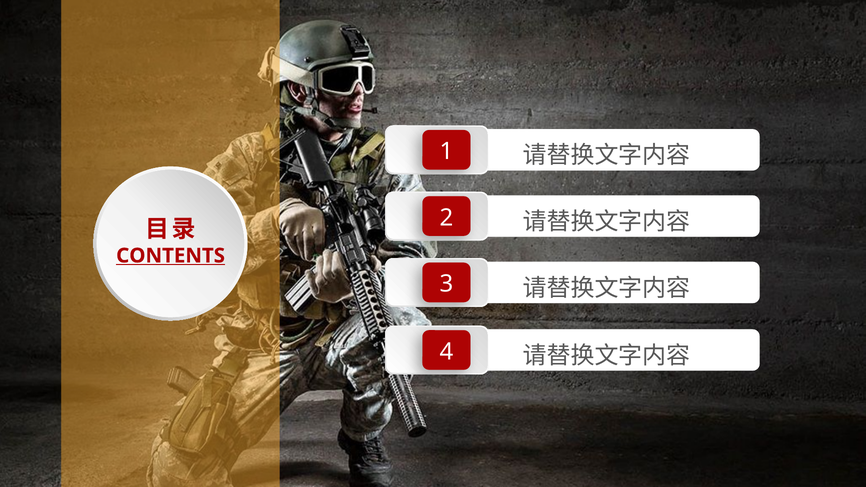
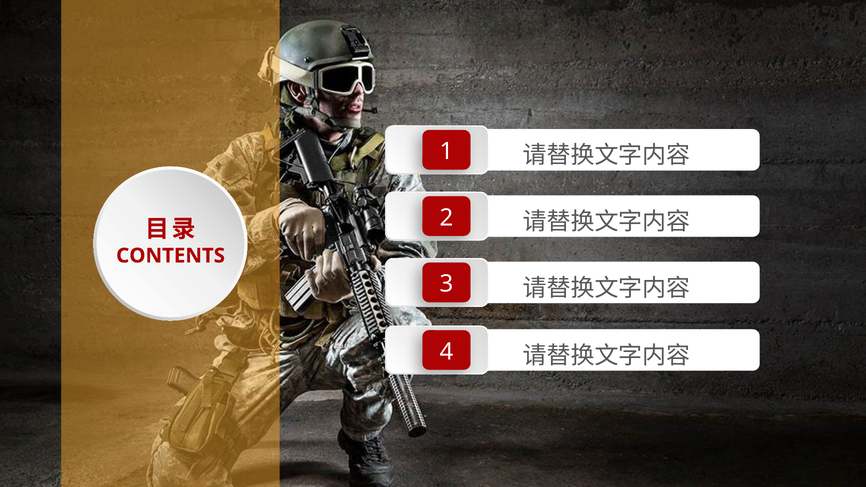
CONTENTS underline: present -> none
